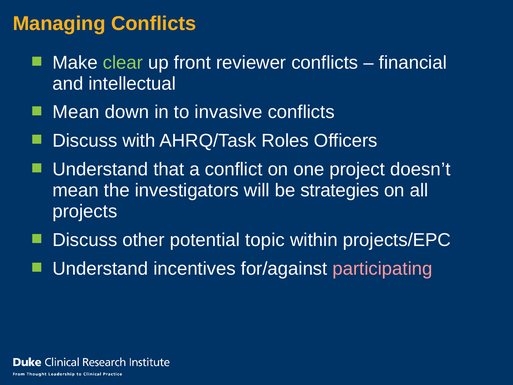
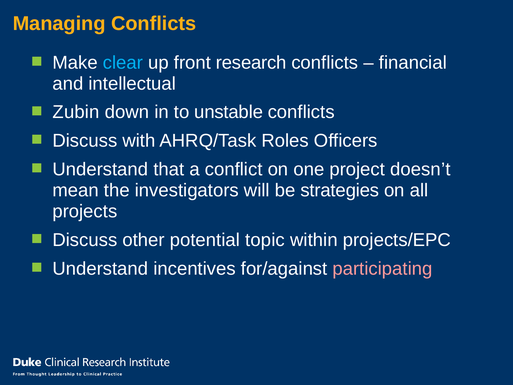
clear colour: light green -> light blue
reviewer: reviewer -> research
Mean at (76, 112): Mean -> Zubin
invasive: invasive -> unstable
